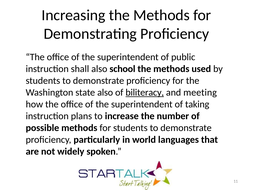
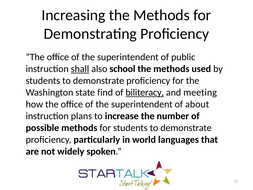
shall underline: none -> present
state also: also -> find
taking: taking -> about
